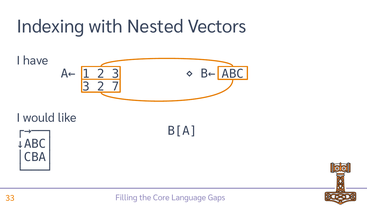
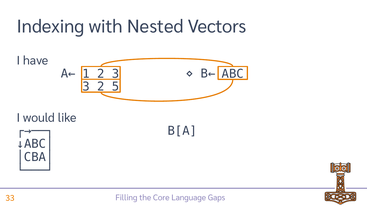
7: 7 -> 5
